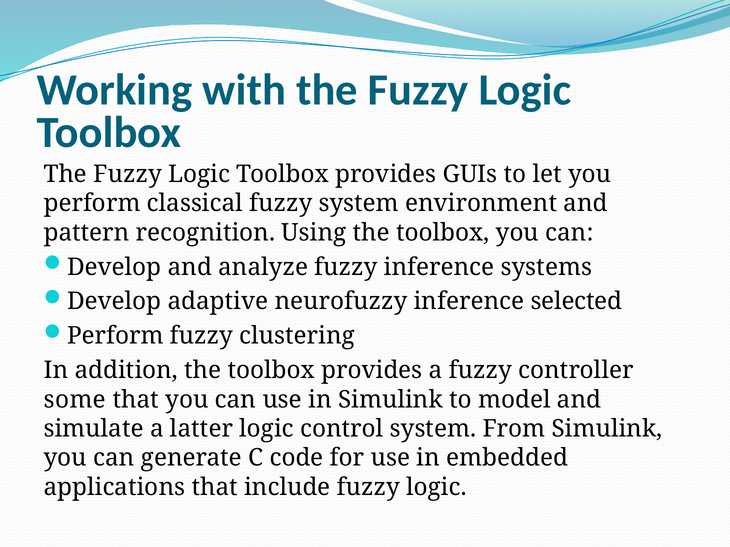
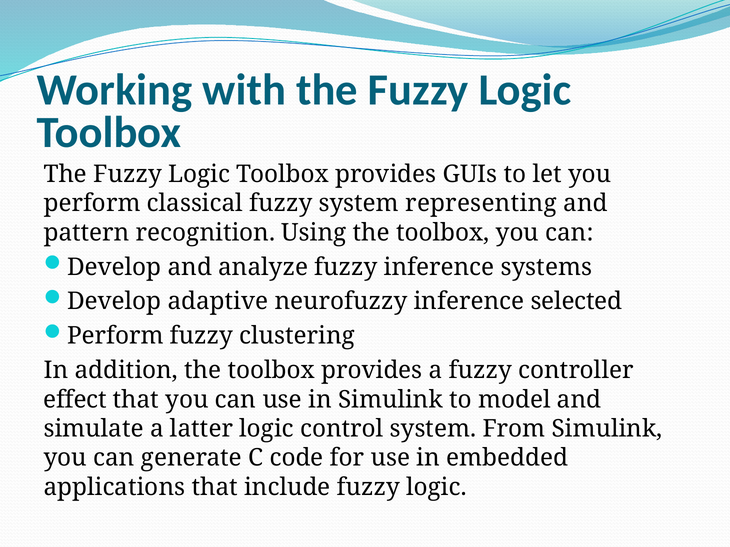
environment: environment -> representing
some: some -> effect
